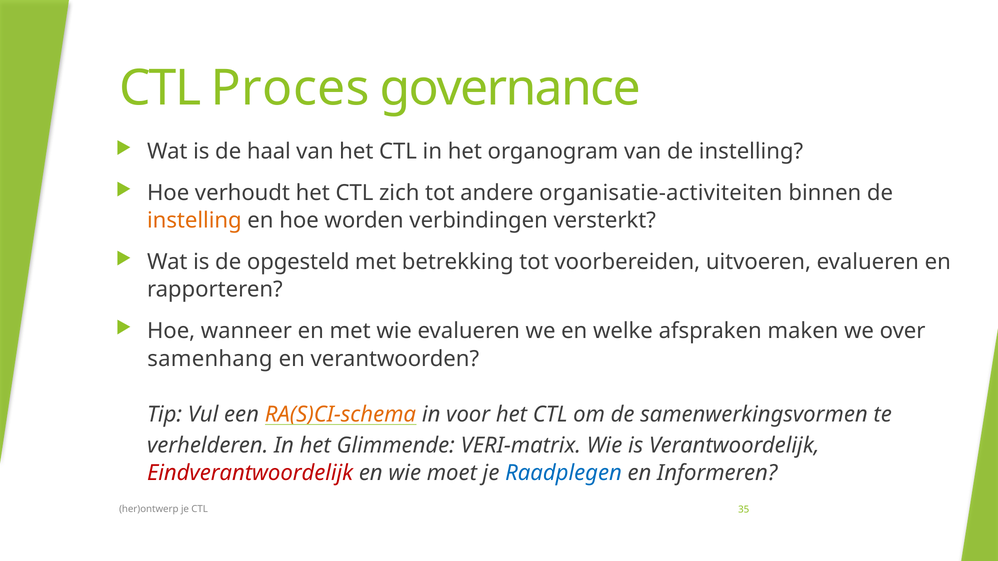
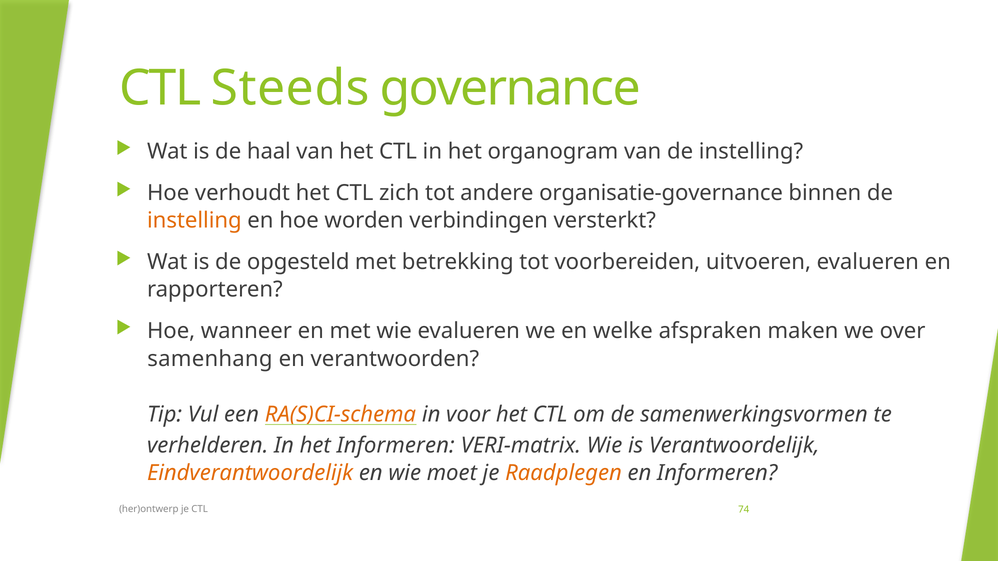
Proces: Proces -> Steeds
organisatie-activiteiten: organisatie-activiteiten -> organisatie-governance
het Glimmende: Glimmende -> Informeren
Eindverantwoordelijk colour: red -> orange
Raadplegen colour: blue -> orange
35: 35 -> 74
